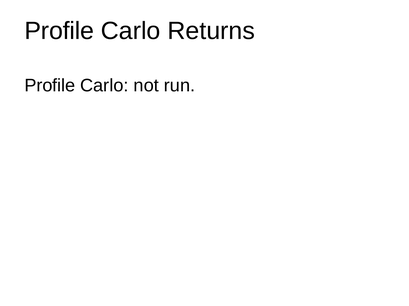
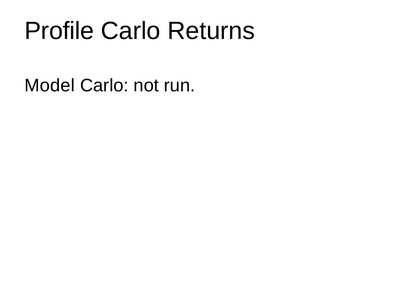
Profile at (50, 86): Profile -> Model
